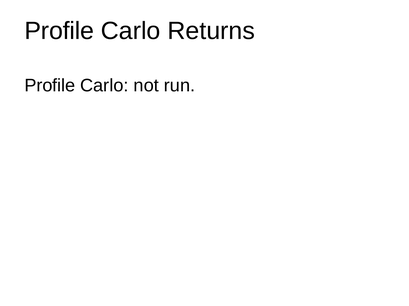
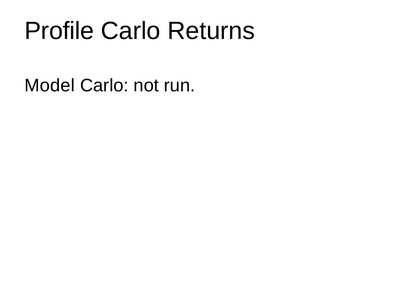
Profile at (50, 86): Profile -> Model
